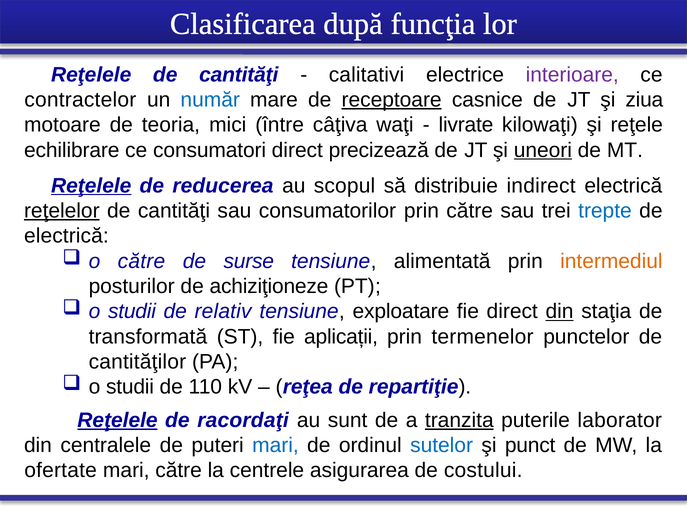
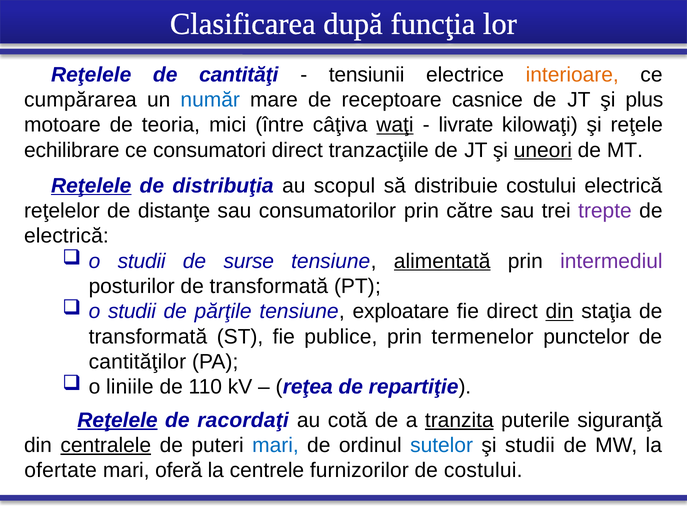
calitativi: calitativi -> tensiunii
interioare colour: purple -> orange
contractelor: contractelor -> cumpărarea
receptoare underline: present -> none
ziua: ziua -> plus
waţi underline: none -> present
precizează: precizează -> tranzacţiile
reducerea: reducerea -> distribuţia
distribuie indirect: indirect -> costului
reţelelor underline: present -> none
cantităţi at (174, 211): cantităţi -> distanţe
trepte colour: blue -> purple
către at (141, 261): către -> studii
alimentată underline: none -> present
intermediul colour: orange -> purple
posturilor de achiziţioneze: achiziţioneze -> transformată
relativ: relativ -> părţile
aplicații: aplicații -> publice
studii at (130, 387): studii -> liniile
sunt: sunt -> cotă
laborator: laborator -> siguranţă
centralele underline: none -> present
şi punct: punct -> studii
mari către: către -> oferă
asigurarea: asigurarea -> furnizorilor
